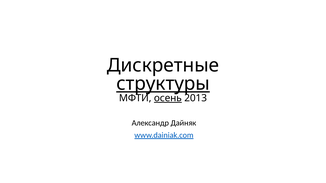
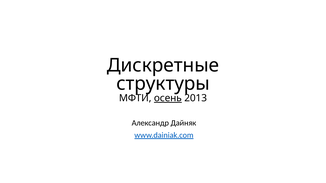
структуры underline: present -> none
